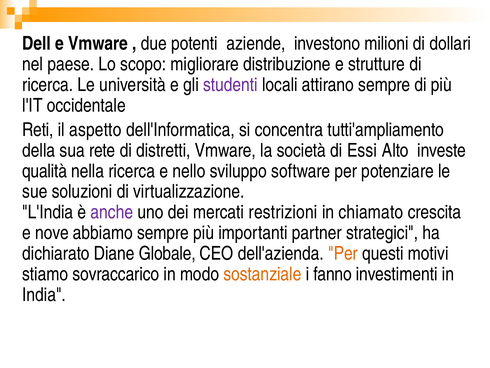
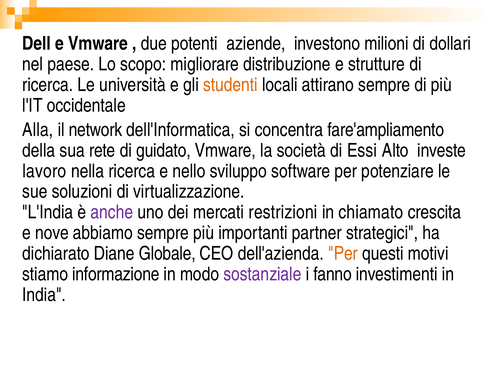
studenti colour: purple -> orange
Reti: Reti -> Alla
aspetto: aspetto -> network
tutti'ampliamento: tutti'ampliamento -> fare'ampliamento
distretti: distretti -> guidato
qualità: qualità -> lavoro
sovraccarico: sovraccarico -> informazione
sostanziale colour: orange -> purple
